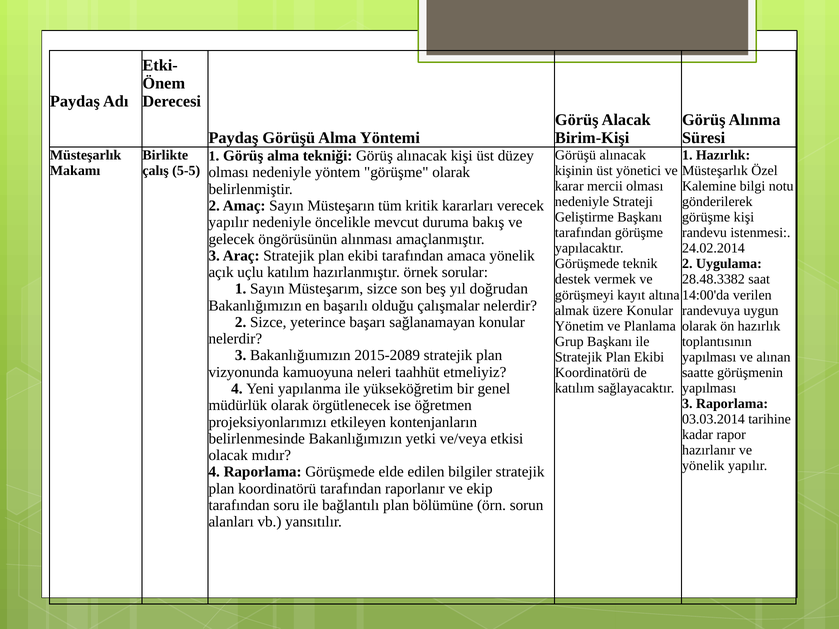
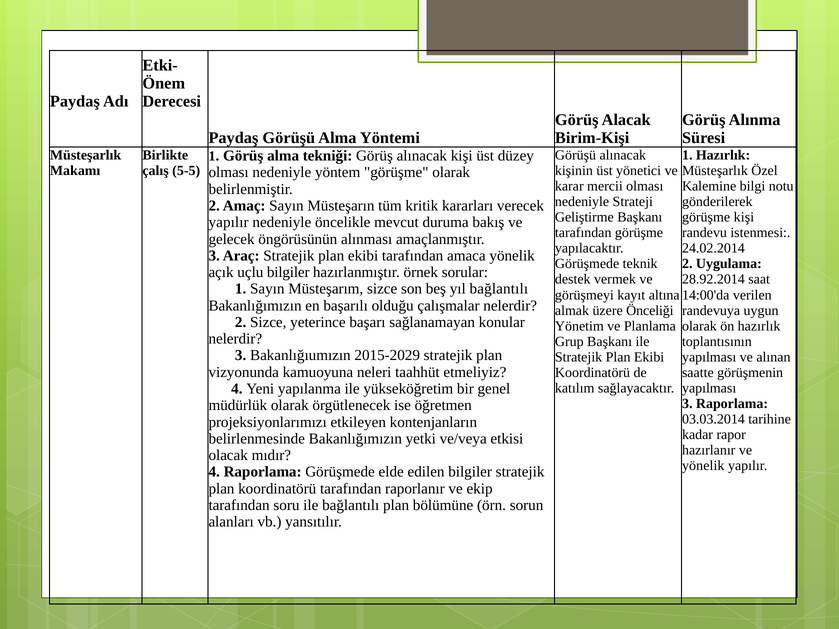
uçlu katılım: katılım -> bilgiler
28.48.3382: 28.48.3382 -> 28.92.2014
yıl doğrudan: doğrudan -> bağlantılı
üzere Konular: Konular -> Önceliği
2015-2089: 2015-2089 -> 2015-2029
